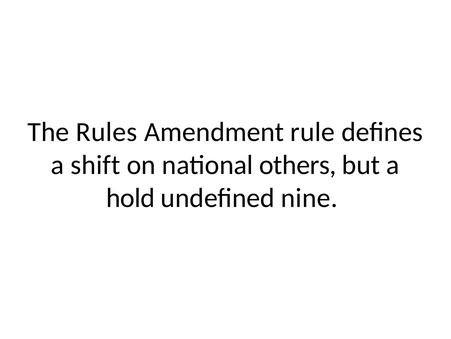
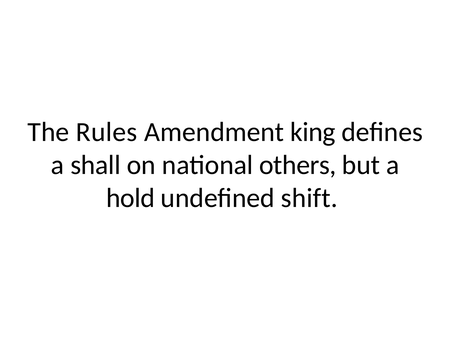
rule: rule -> king
shift: shift -> shall
nine: nine -> shift
